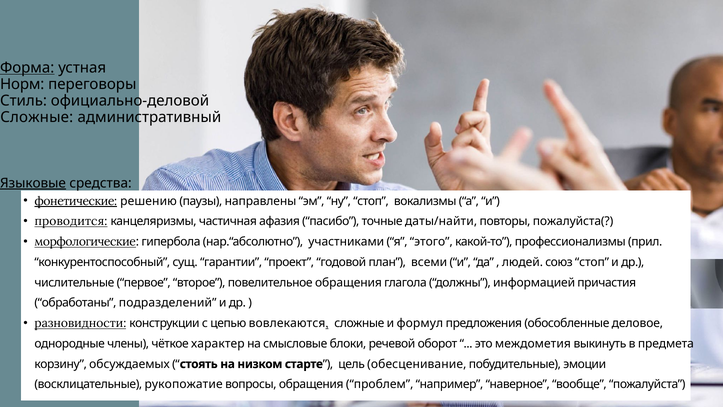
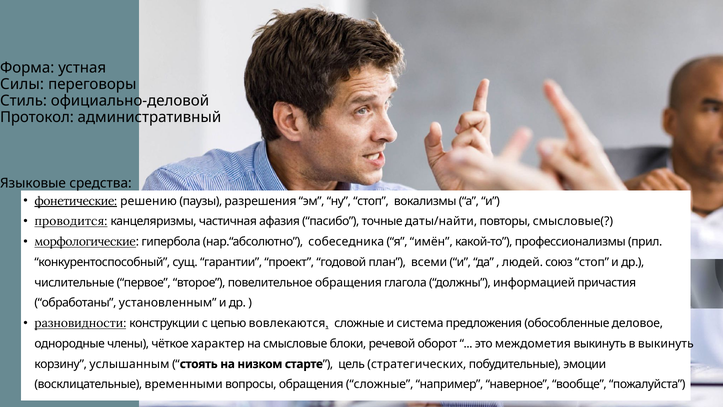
Форма underline: present -> none
Норм: Норм -> Силы
Сложные at (37, 117): Сложные -> Протокол
Языковые underline: present -> none
направлены: направлены -> разрешения
пожалуйста(: пожалуйста( -> смысловые(
участниками: участниками -> собеседника
этого: этого -> имён
подразделений: подразделений -> установленным
формул: формул -> система
в предмета: предмета -> выкинуть
обсуждаемых: обсуждаемых -> услышанным
обесценивание: обесценивание -> стратегических
рукопожатие: рукопожатие -> временными
обращения проблем: проблем -> сложные
